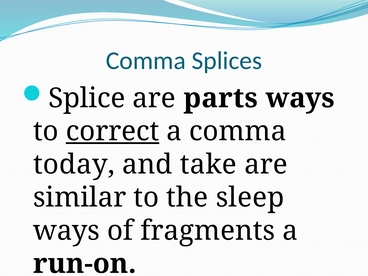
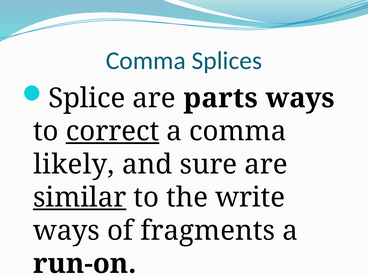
today: today -> likely
take: take -> sure
similar underline: none -> present
sleep: sleep -> write
